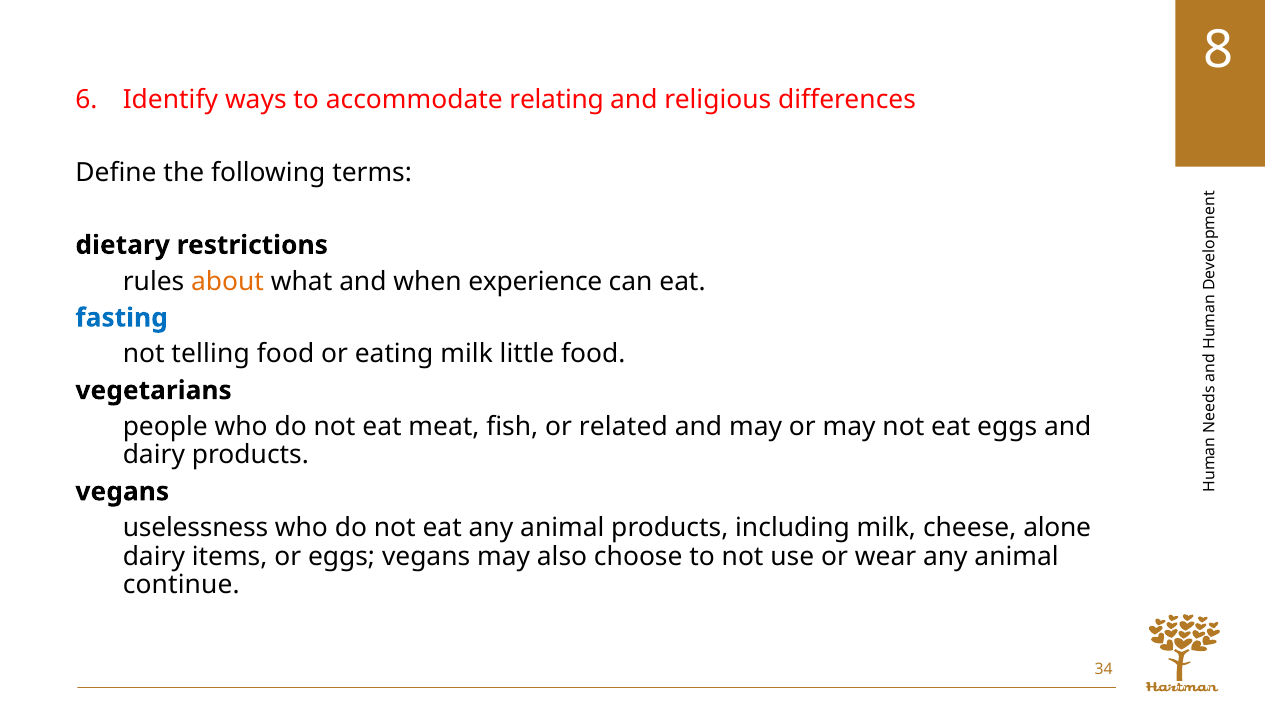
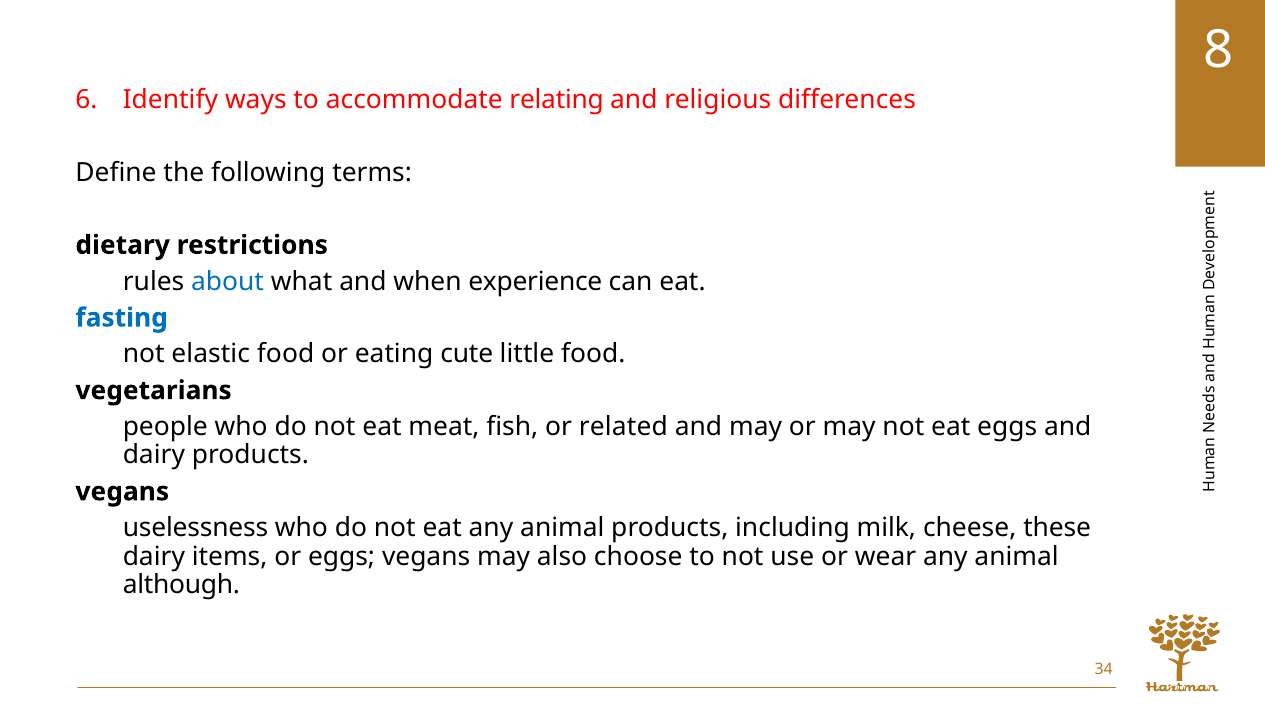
about colour: orange -> blue
telling: telling -> elastic
eating milk: milk -> cute
alone: alone -> these
continue: continue -> although
